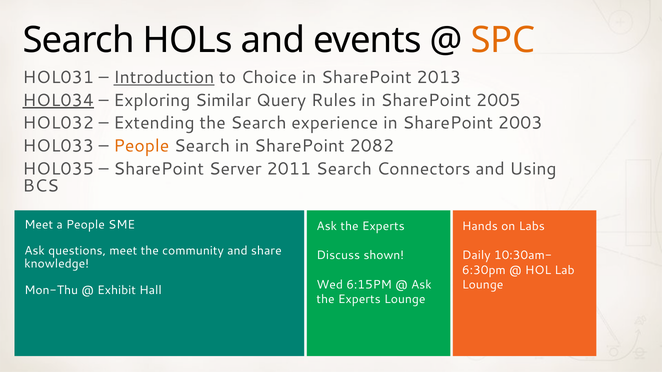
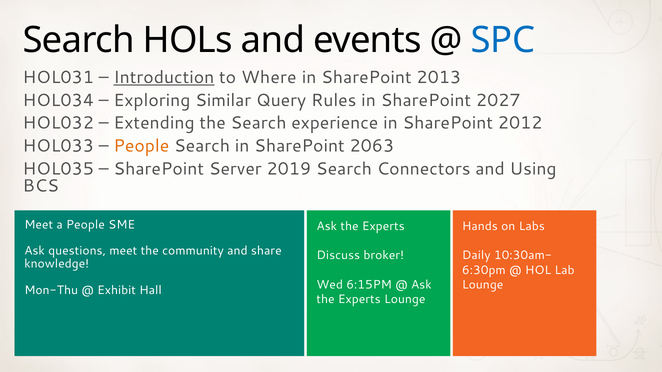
SPC colour: orange -> blue
Choice: Choice -> Where
HOL034 underline: present -> none
2005: 2005 -> 2027
2003: 2003 -> 2012
2082: 2082 -> 2063
2011: 2011 -> 2019
shown: shown -> broker
